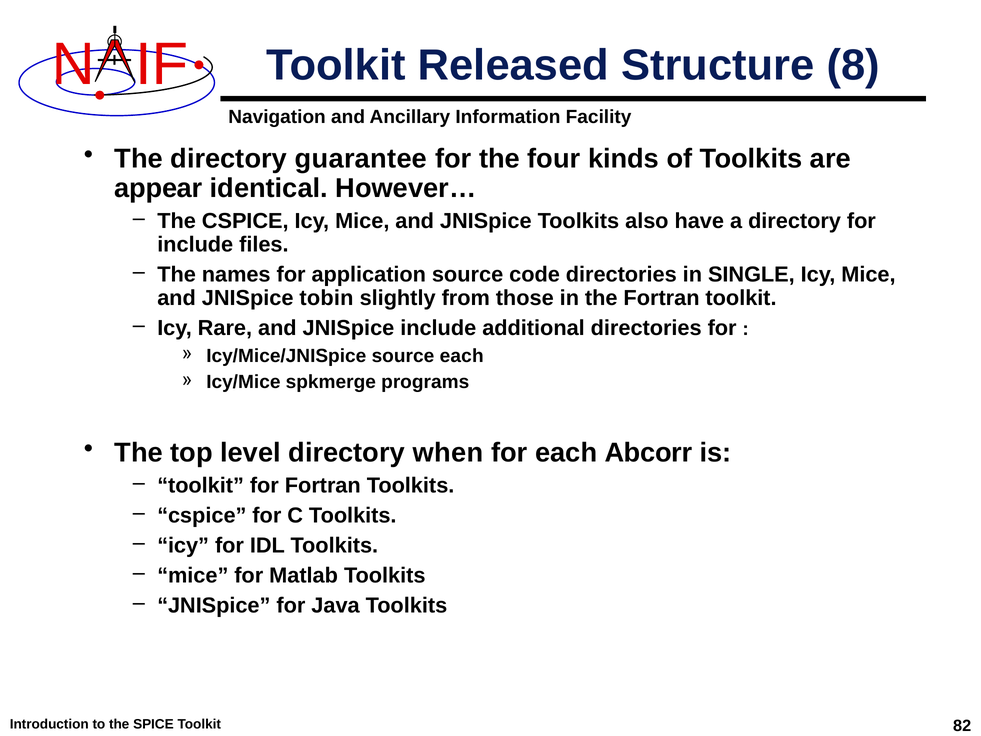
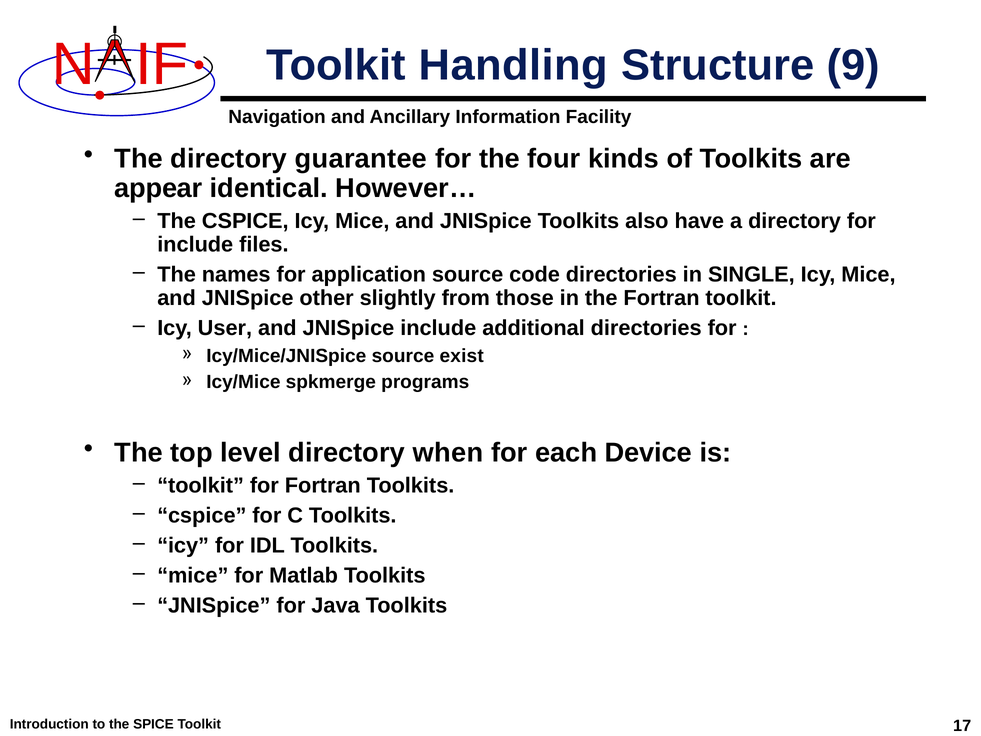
Released: Released -> Handling
8: 8 -> 9
tobin: tobin -> other
Rare: Rare -> User
source each: each -> exist
Abcorr: Abcorr -> Device
82: 82 -> 17
